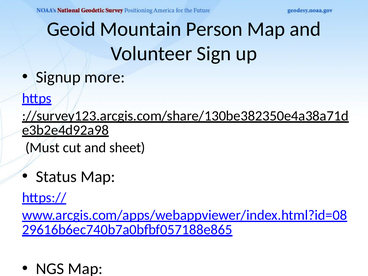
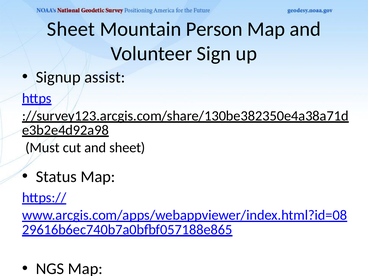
Geoid at (71, 29): Geoid -> Sheet
more: more -> assist
